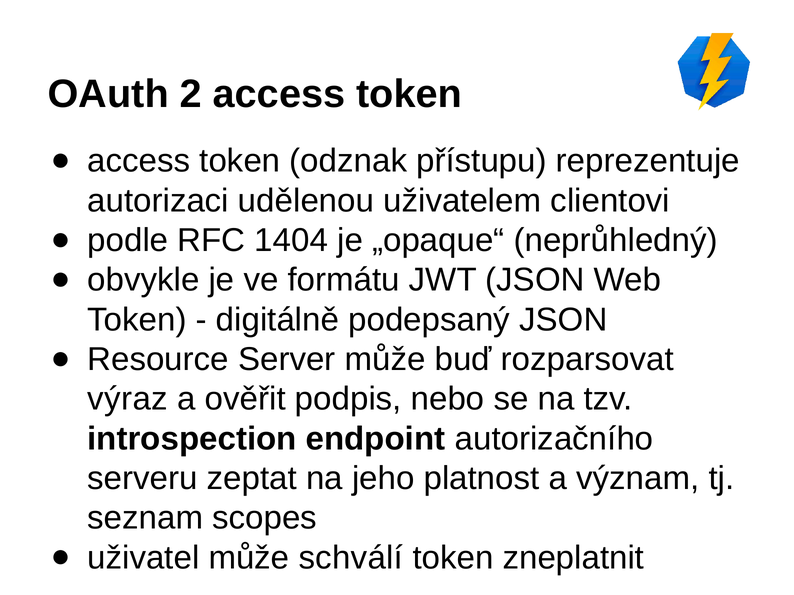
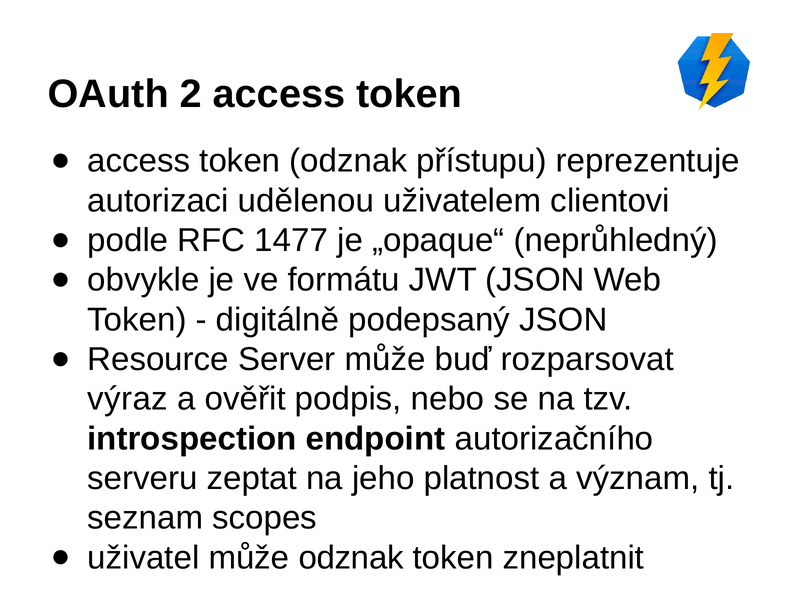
1404: 1404 -> 1477
může schválí: schválí -> odznak
